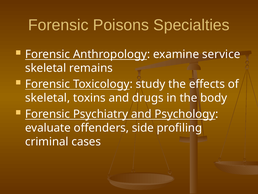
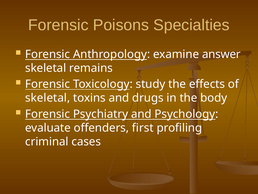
service: service -> answer
side: side -> first
